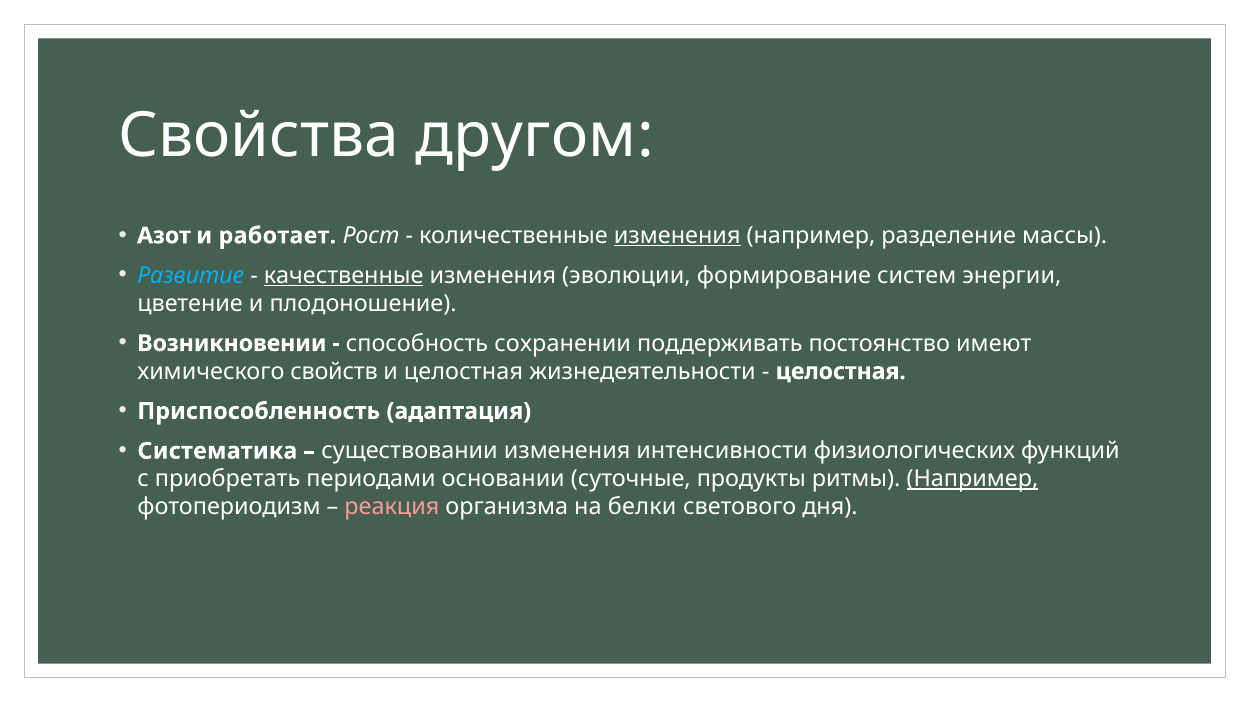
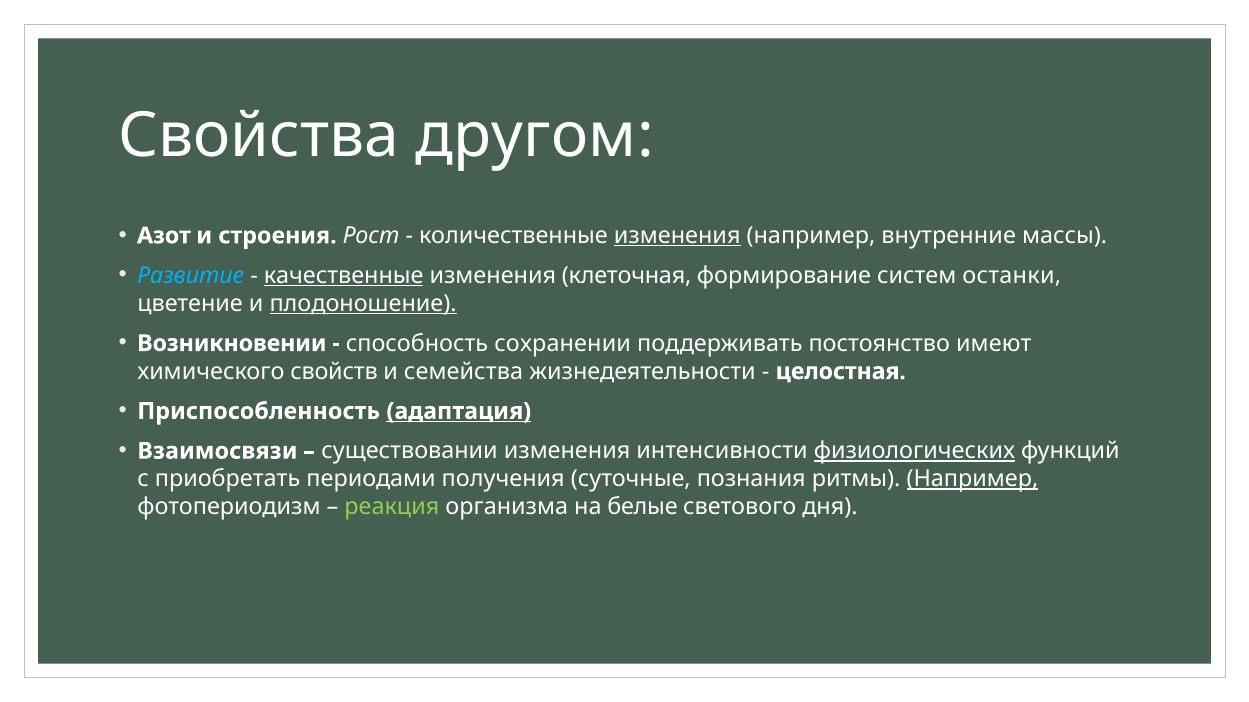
работает: работает -> строения
разделение: разделение -> внутренние
эволюции: эволюции -> клеточная
энергии: энергии -> останки
плодоношение underline: none -> present
и целостная: целостная -> семейства
адаптация underline: none -> present
Систематика: Систематика -> Взаимосвязи
физиологических underline: none -> present
основании: основании -> получения
продукты: продукты -> познания
реакция colour: pink -> light green
белки: белки -> белые
